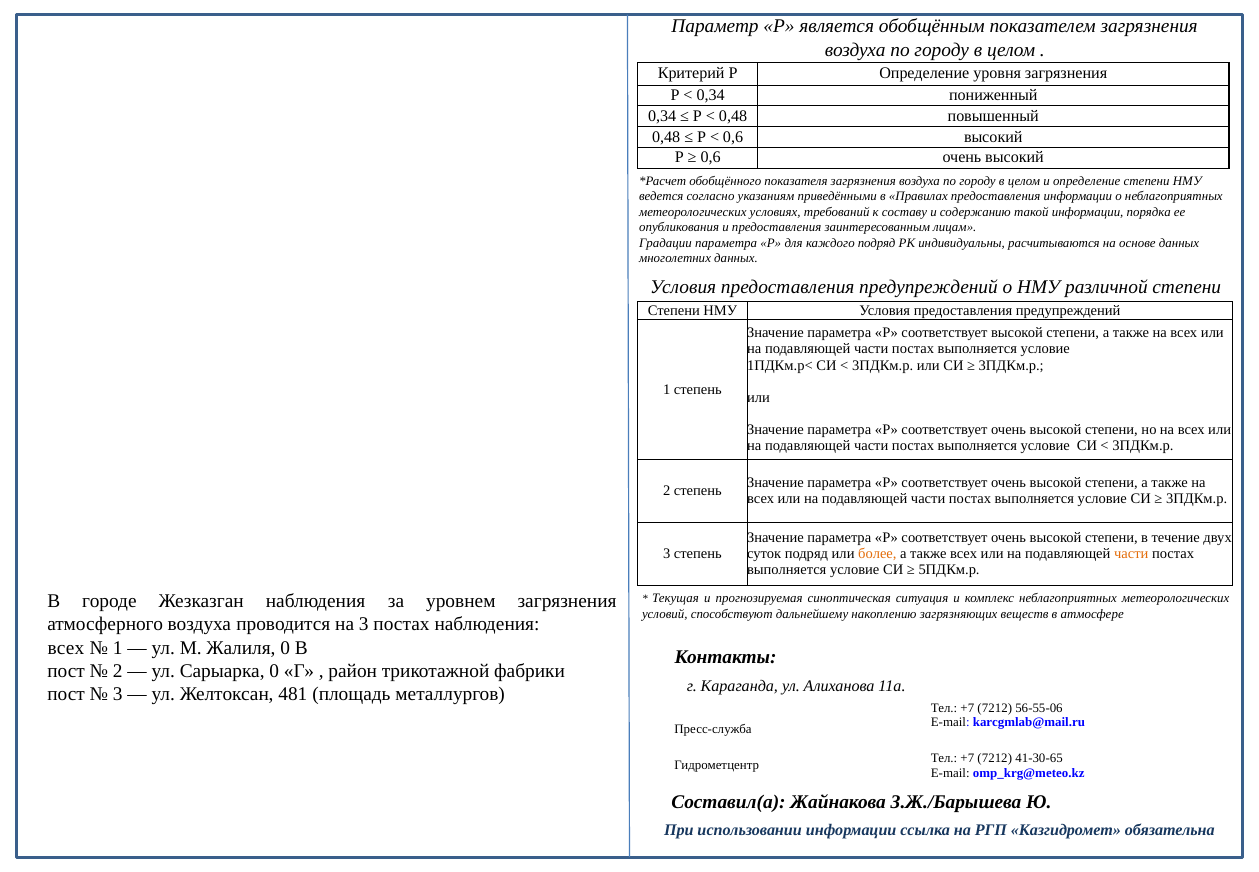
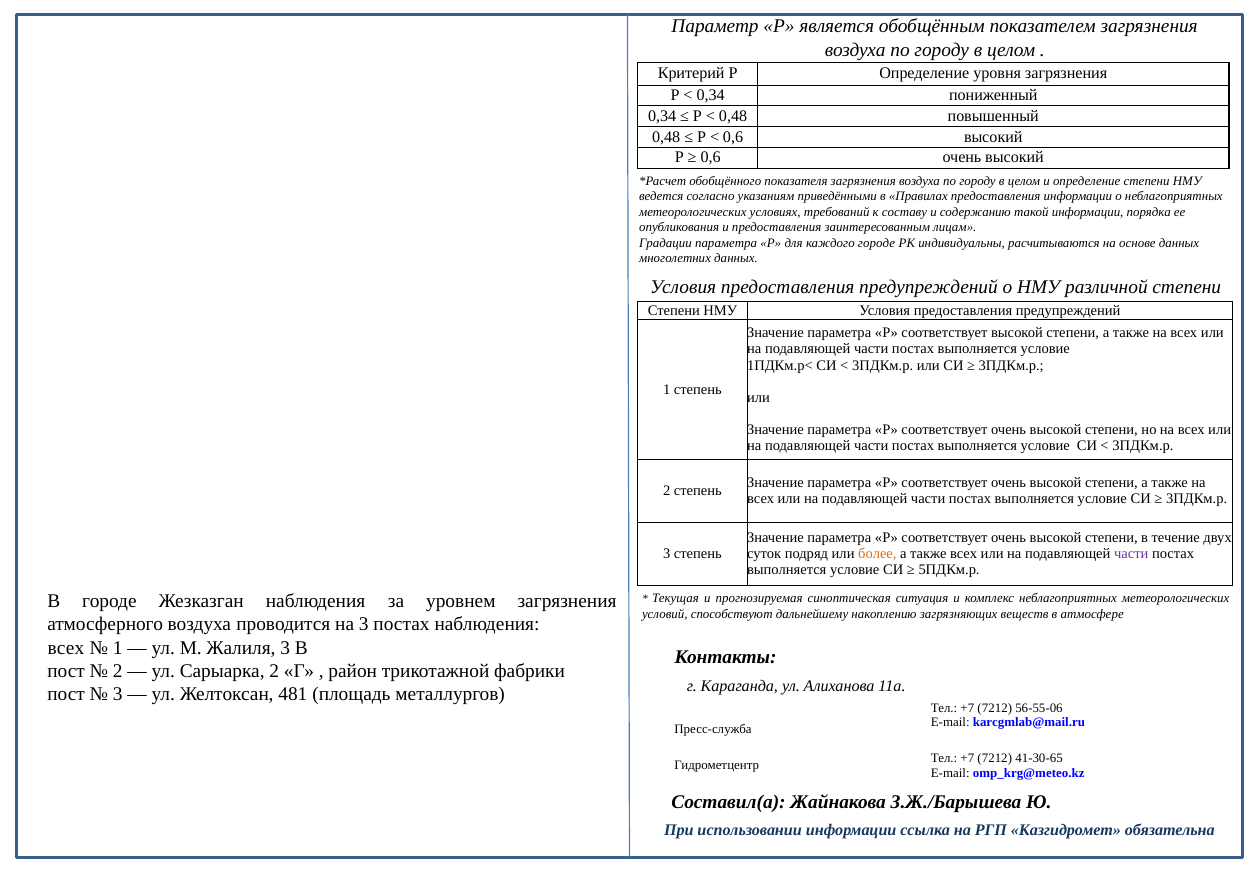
каждого подряд: подряд -> городе
части at (1131, 554) colour: orange -> purple
Жалиля 0: 0 -> 3
Сарыарка 0: 0 -> 2
